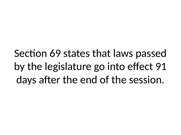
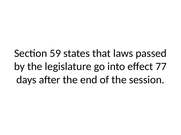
69: 69 -> 59
91: 91 -> 77
